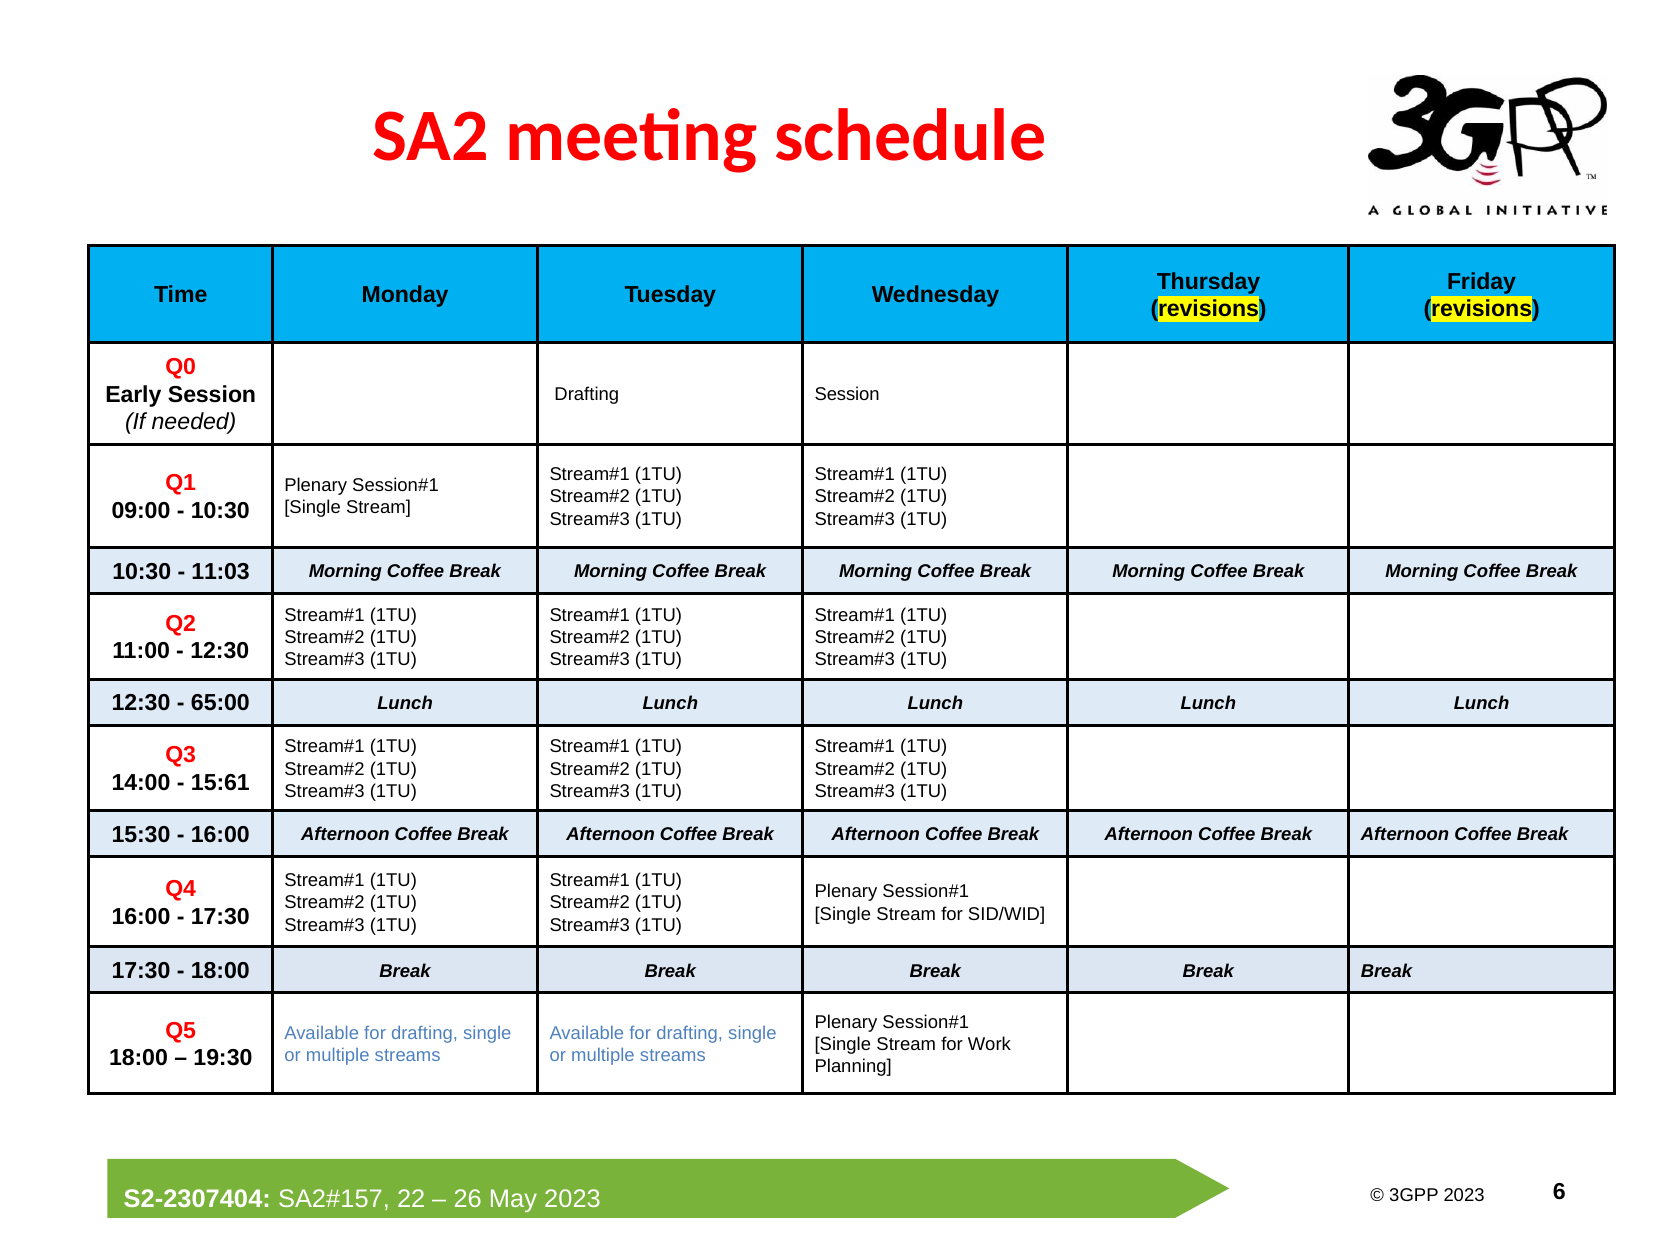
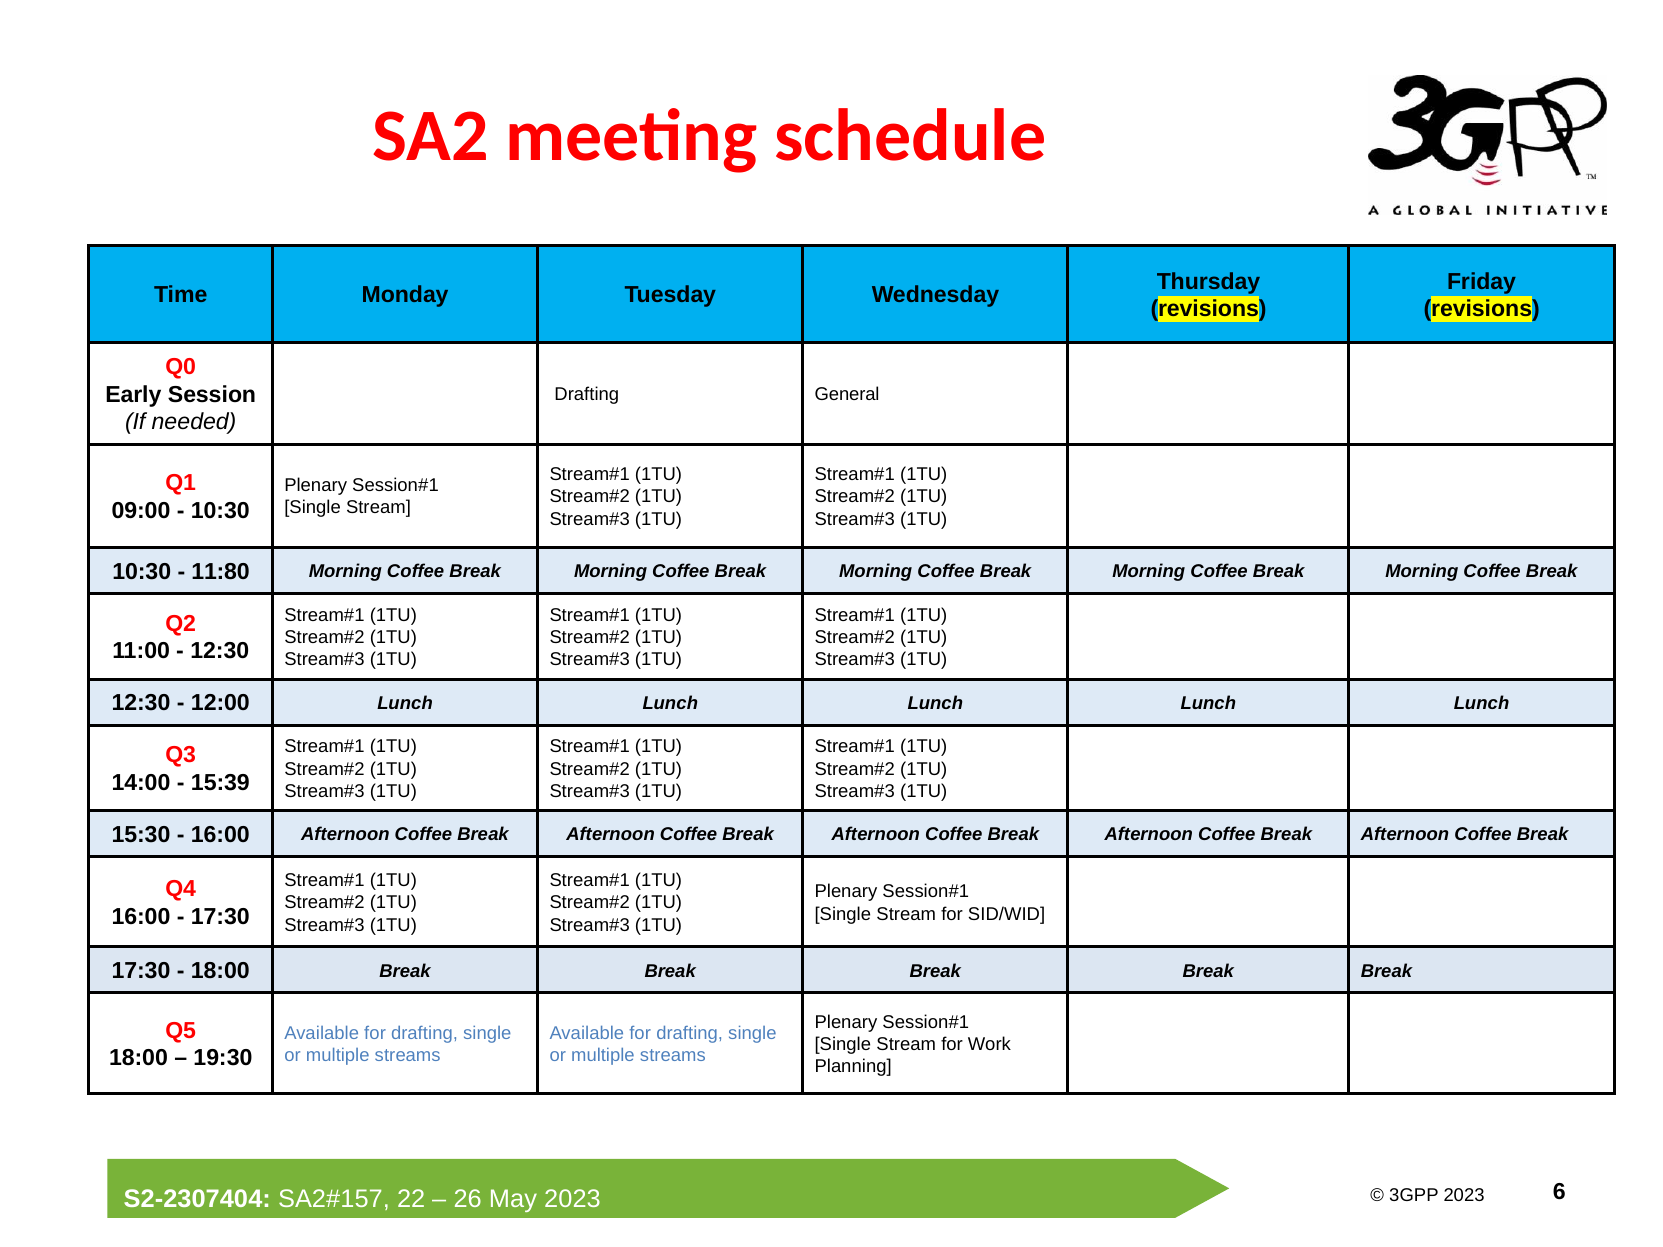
Drafting Session: Session -> General
11:03: 11:03 -> 11:80
65:00: 65:00 -> 12:00
15:61: 15:61 -> 15:39
